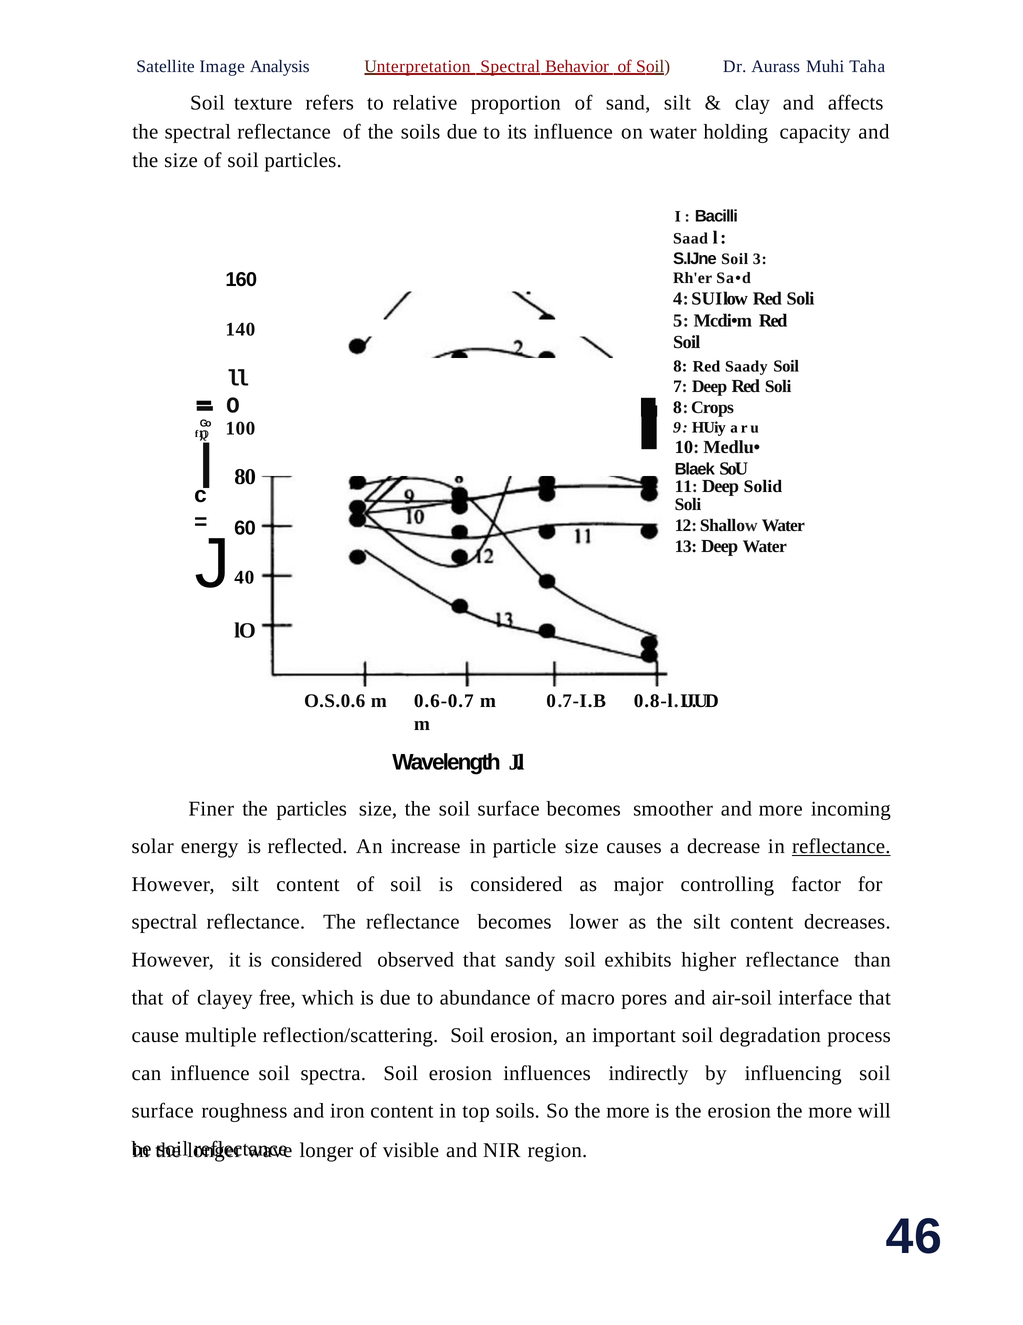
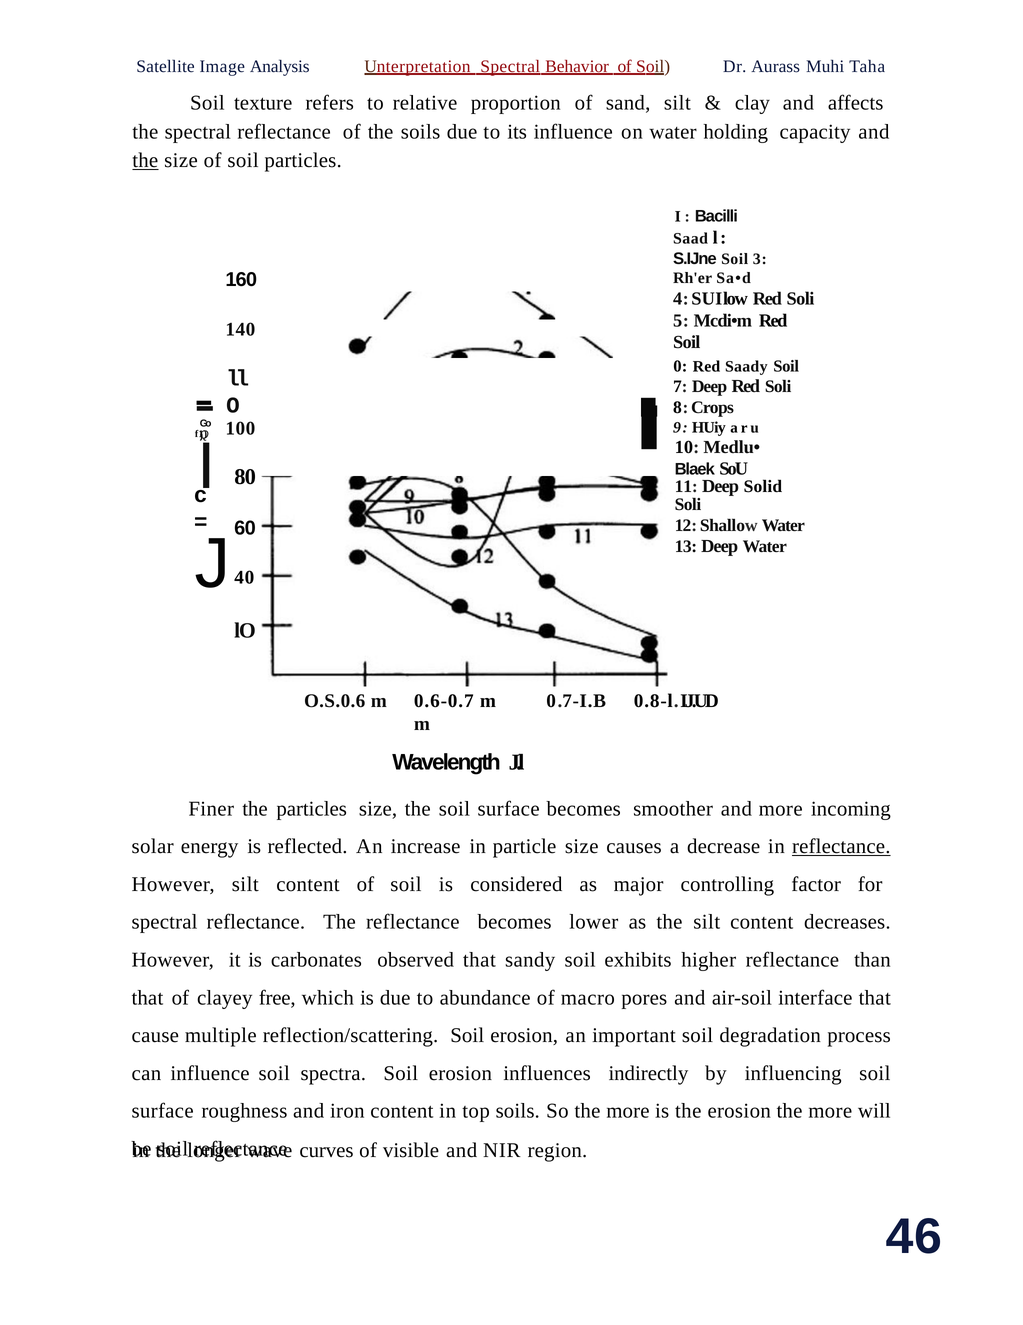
the at (145, 161) underline: none -> present
8: 8 -> 0
it is considered: considered -> carbonates
longer at (326, 1151): longer -> curves
